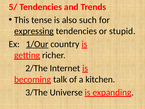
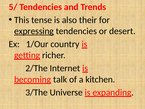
such: such -> their
stupid: stupid -> desert
1/Our underline: present -> none
